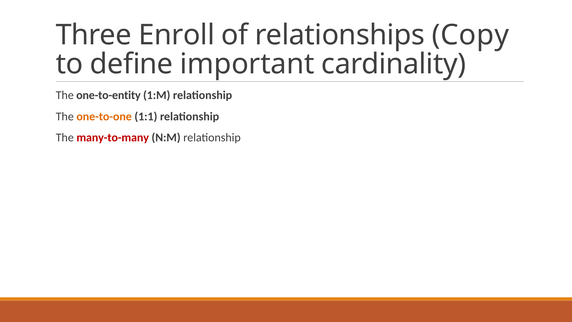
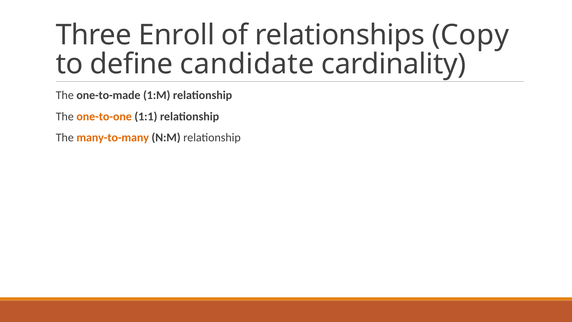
important: important -> candidate
one-to-entity: one-to-entity -> one-to-made
many-to-many colour: red -> orange
